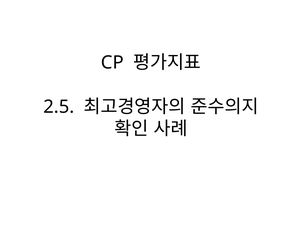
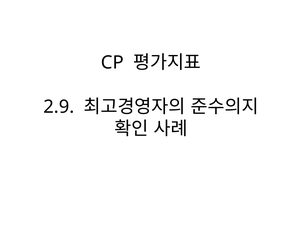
2.5: 2.5 -> 2.9
